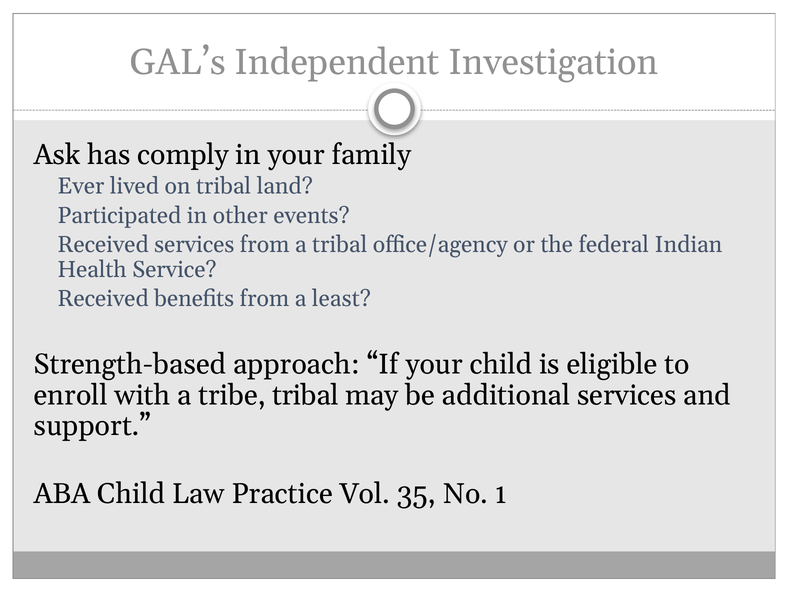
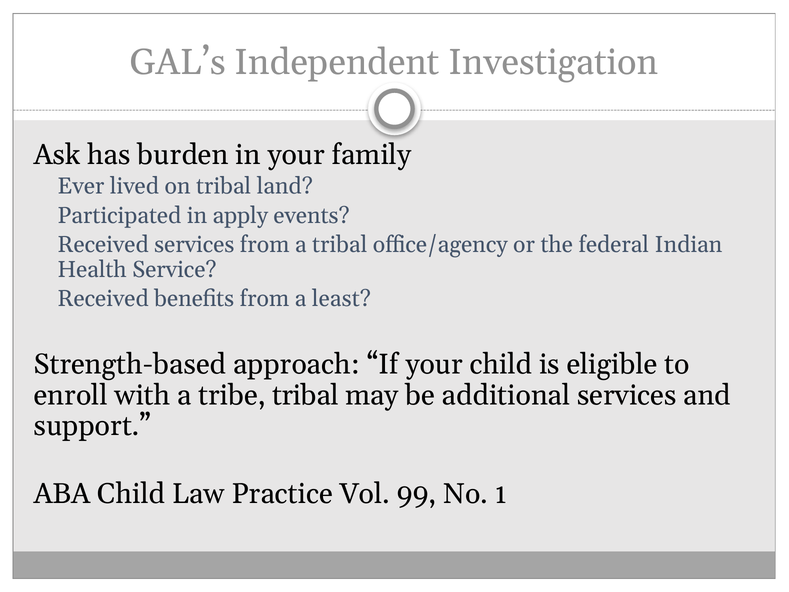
comply: comply -> burden
other: other -> apply
35: 35 -> 99
